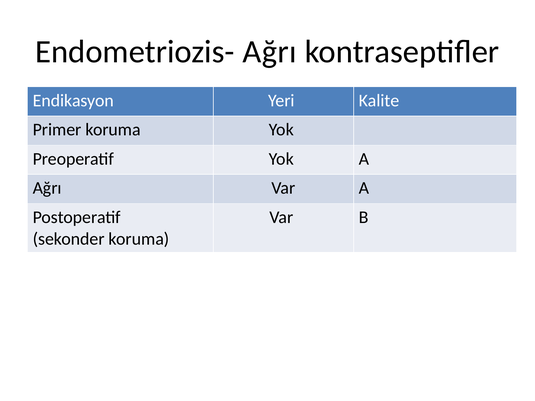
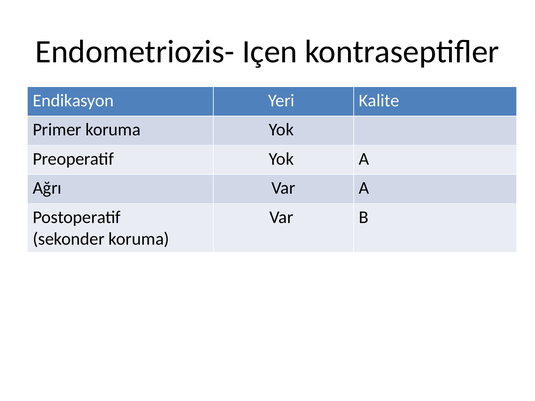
Endometriozis- Ağrı: Ağrı -> Içen
